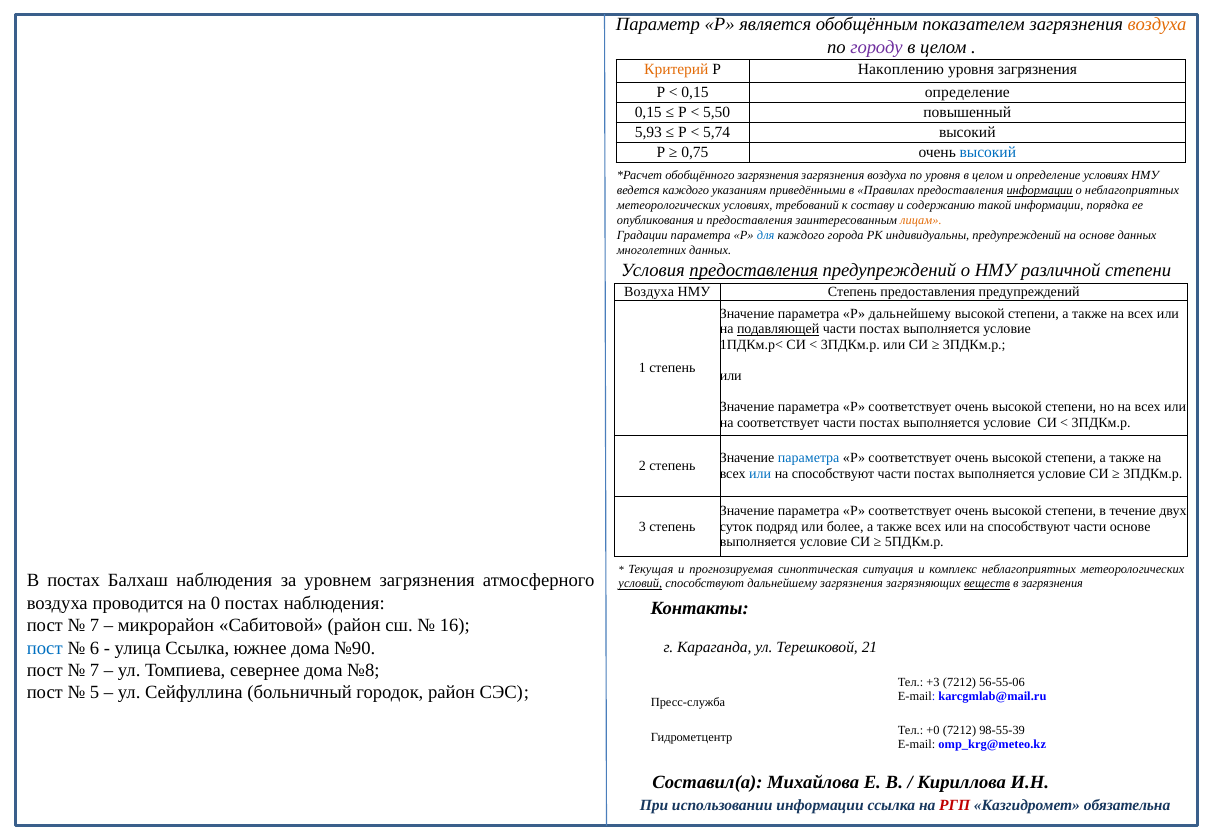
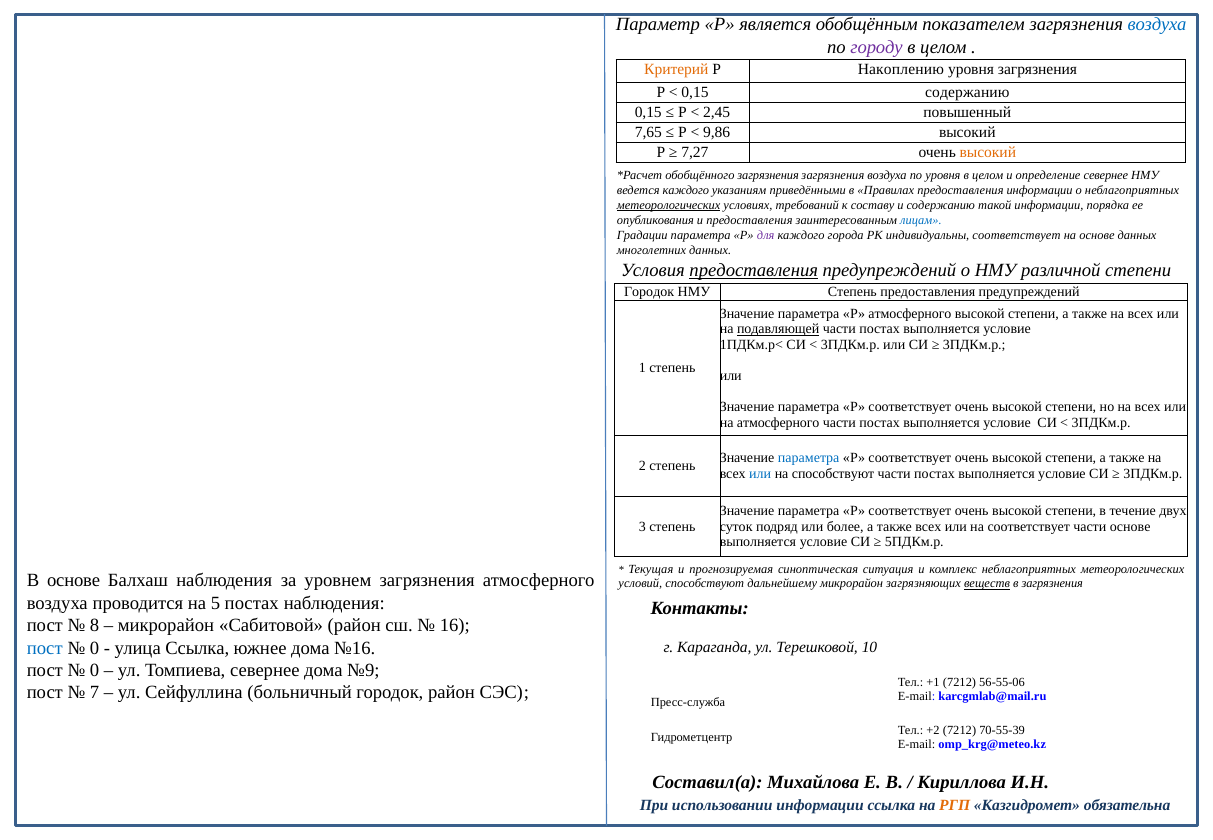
воздуха at (1157, 25) colour: orange -> blue
0,15 определение: определение -> содержанию
5,50: 5,50 -> 2,45
5,93: 5,93 -> 7,65
5,74: 5,74 -> 9,86
0,75: 0,75 -> 7,27
высокий at (988, 152) colour: blue -> orange
определение условиях: условиях -> севернее
информации at (1040, 190) underline: present -> none
метеорологических at (669, 205) underline: none -> present
лицам colour: orange -> blue
для colour: blue -> purple
индивидуальны предупреждений: предупреждений -> соответствует
Воздуха at (649, 292): Воздуха -> Городок
Р дальнейшему: дальнейшему -> атмосферного
на соответствует: соответствует -> атмосферного
способствуют at (1029, 526): способствуют -> соответствует
В постах: постах -> основе
условий underline: present -> none
дальнейшему загрязнения: загрязнения -> микрорайон
0: 0 -> 5
7 at (95, 625): 7 -> 8
6 at (95, 648): 6 -> 0
№90: №90 -> №16
21: 21 -> 10
7 at (95, 670): 7 -> 0
№8: №8 -> №9
+3: +3 -> +1
5: 5 -> 7
+0: +0 -> +2
98-55-39: 98-55-39 -> 70-55-39
РГП colour: red -> orange
